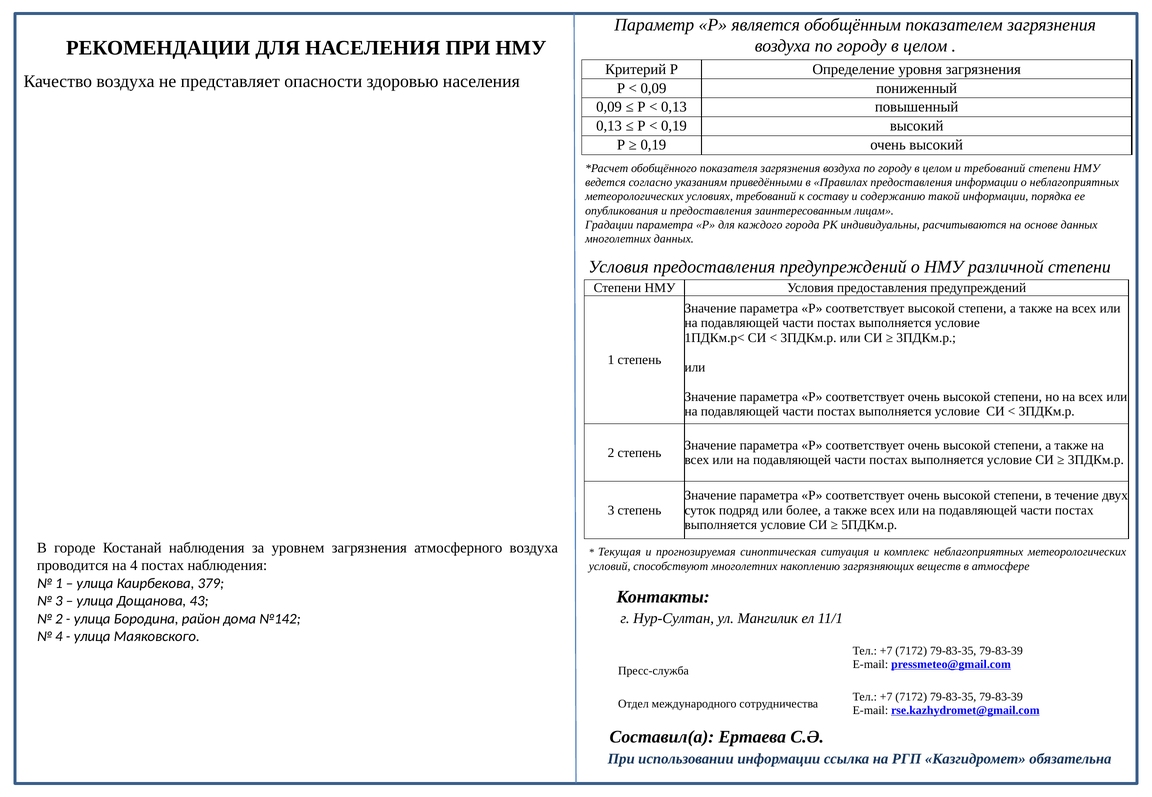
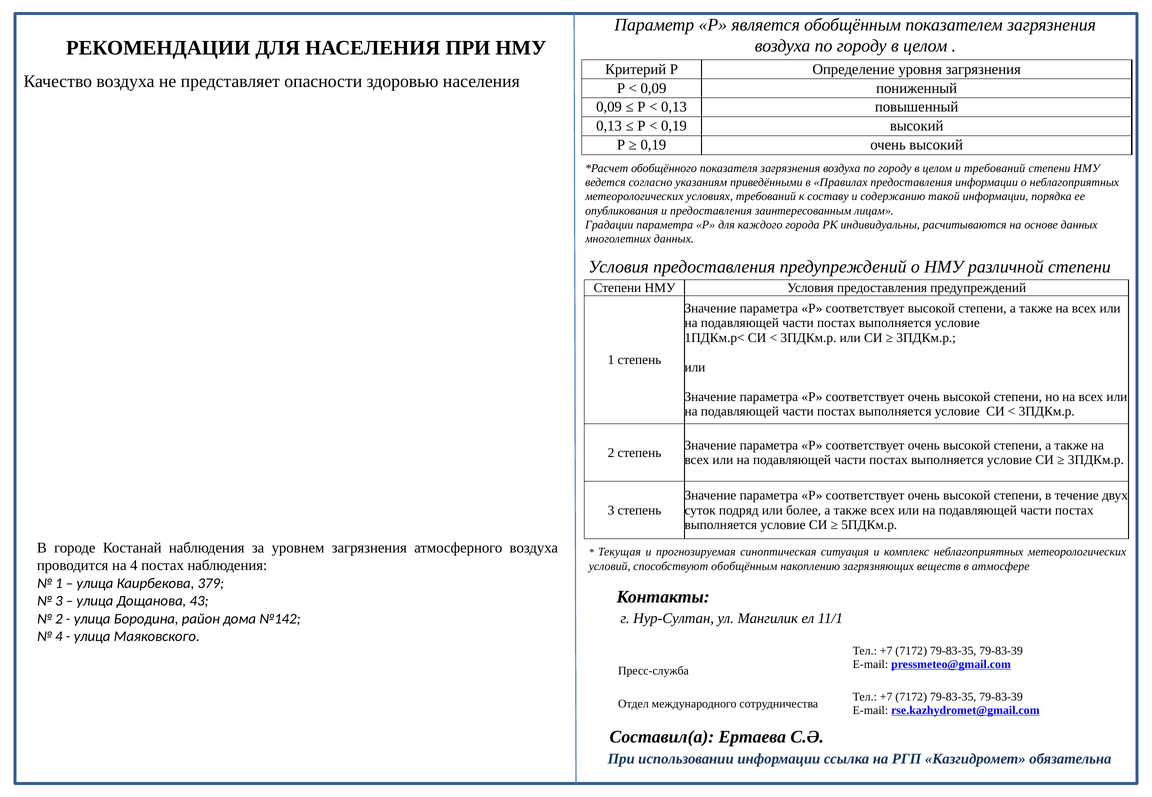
способствуют многолетних: многолетних -> обобщённым
